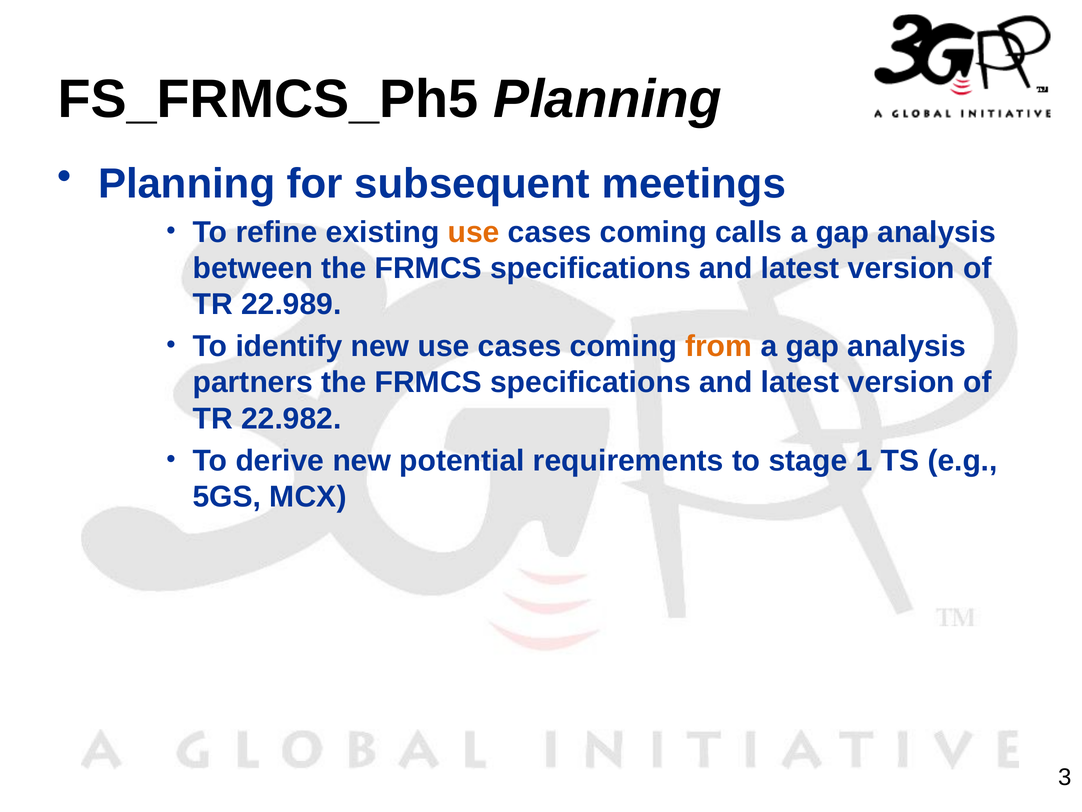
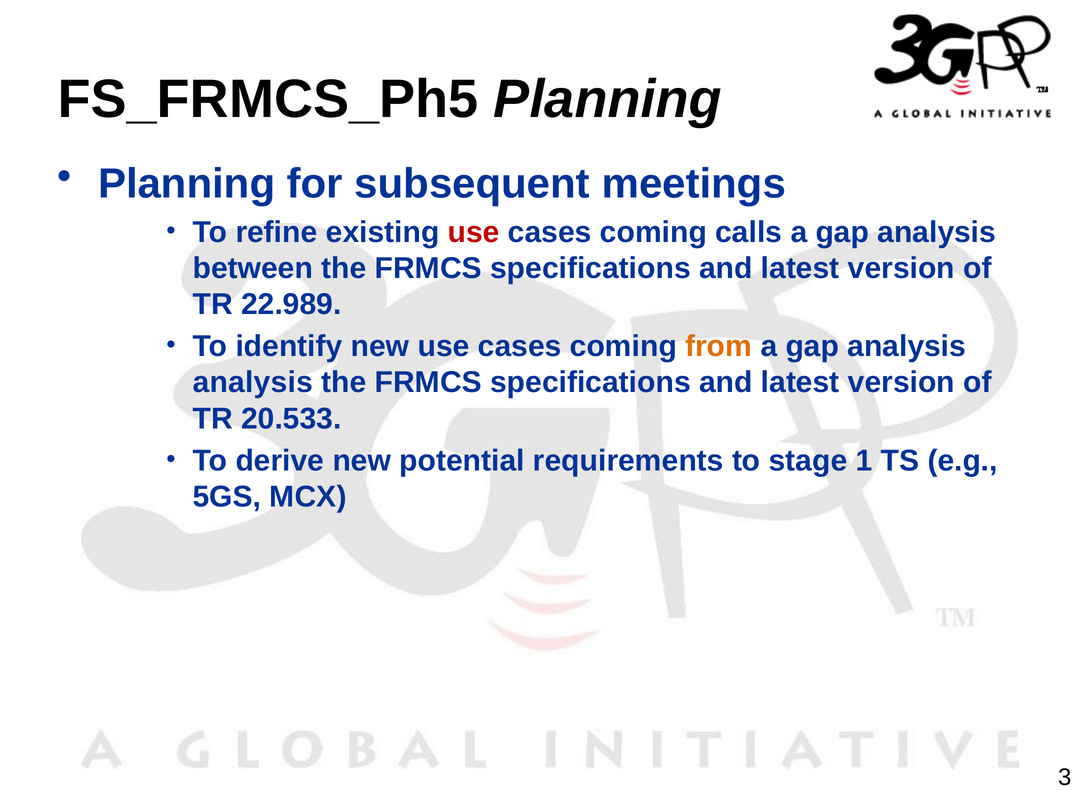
use at (474, 232) colour: orange -> red
partners at (253, 382): partners -> analysis
22.982: 22.982 -> 20.533
